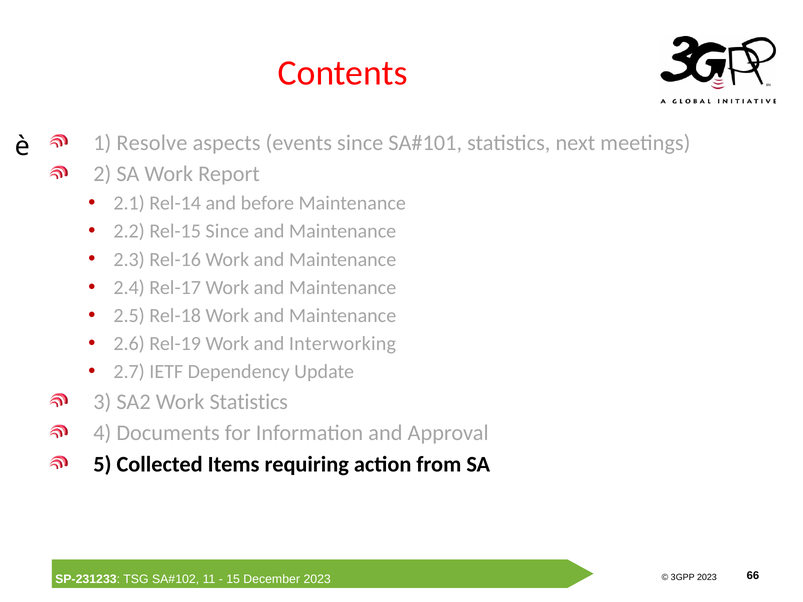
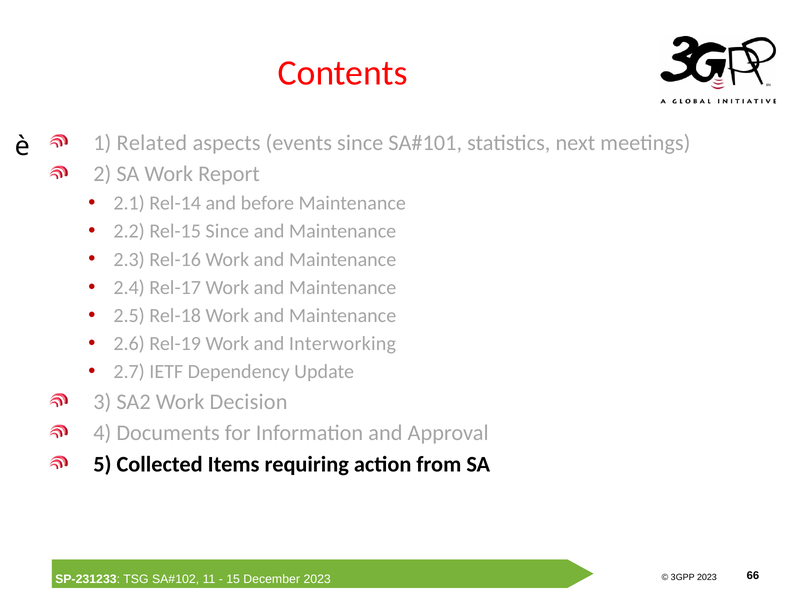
Resolve: Resolve -> Related
Work Statistics: Statistics -> Decision
